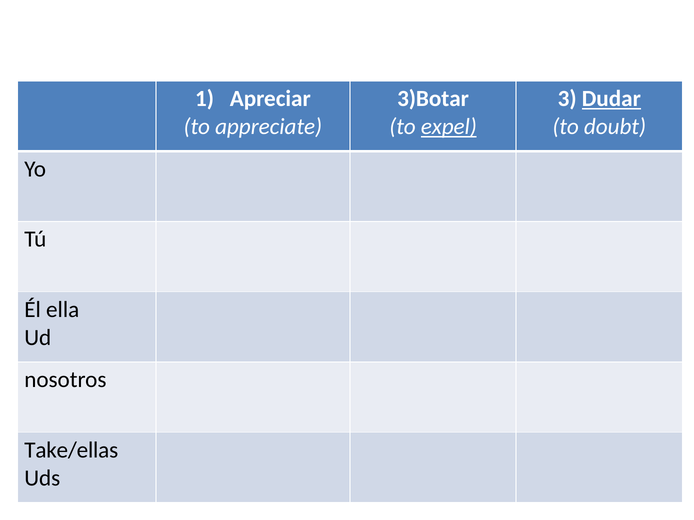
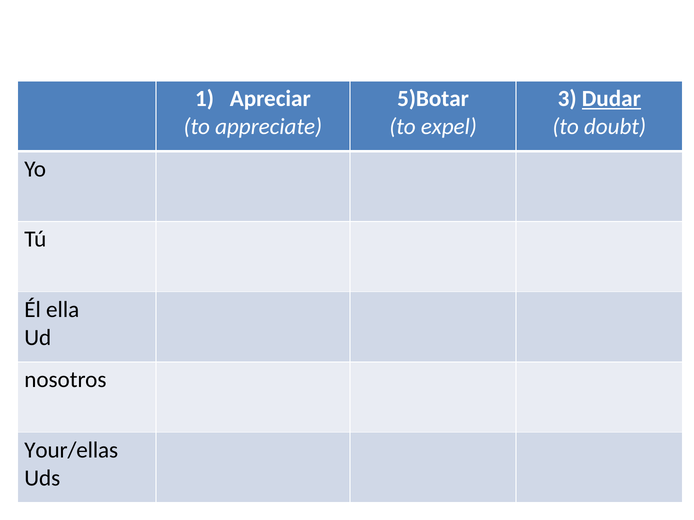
3)Botar: 3)Botar -> 5)Botar
expel underline: present -> none
Take/ellas: Take/ellas -> Your/ellas
